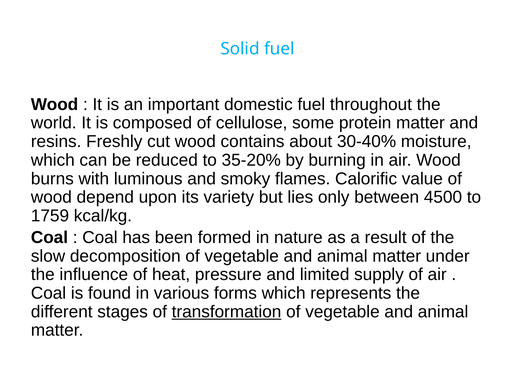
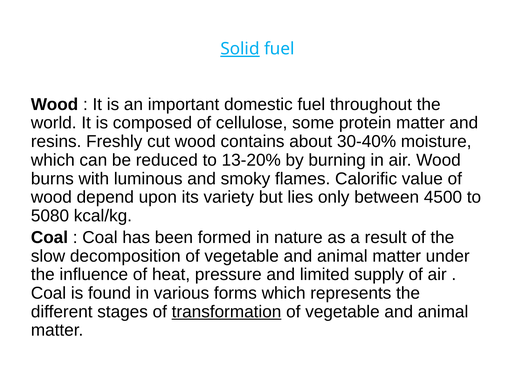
Solid underline: none -> present
35-20%: 35-20% -> 13-20%
1759: 1759 -> 5080
